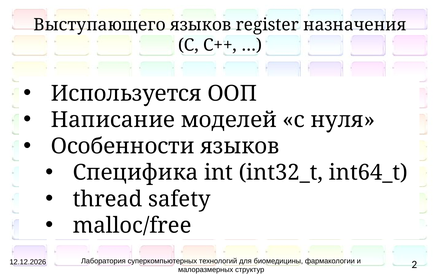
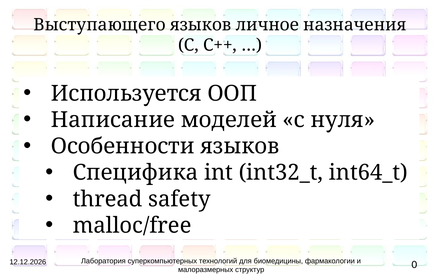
register: register -> личное
2: 2 -> 0
